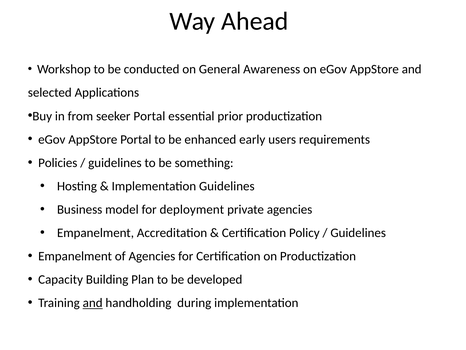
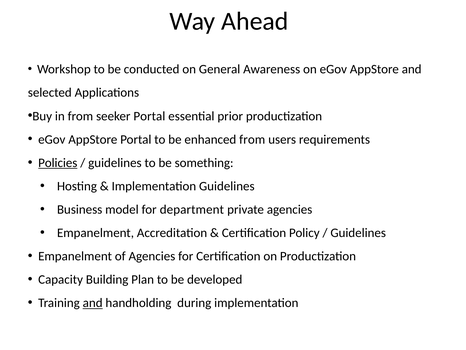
enhanced early: early -> from
Policies underline: none -> present
deployment: deployment -> department
